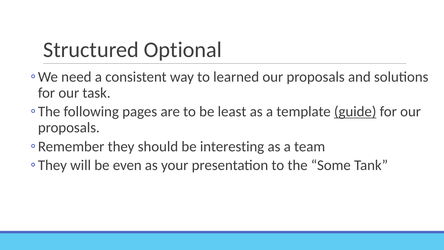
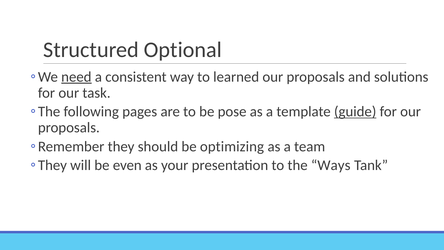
need underline: none -> present
least: least -> pose
interesting: interesting -> optimizing
Some: Some -> Ways
